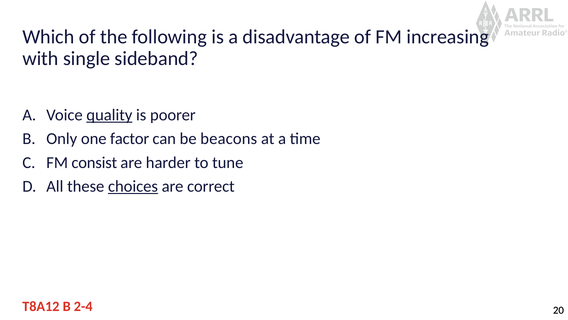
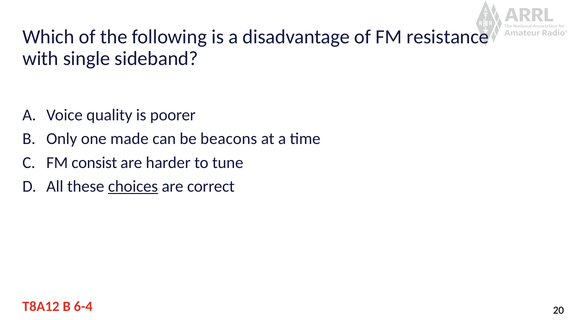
increasing: increasing -> resistance
quality underline: present -> none
factor: factor -> made
2-4: 2-4 -> 6-4
